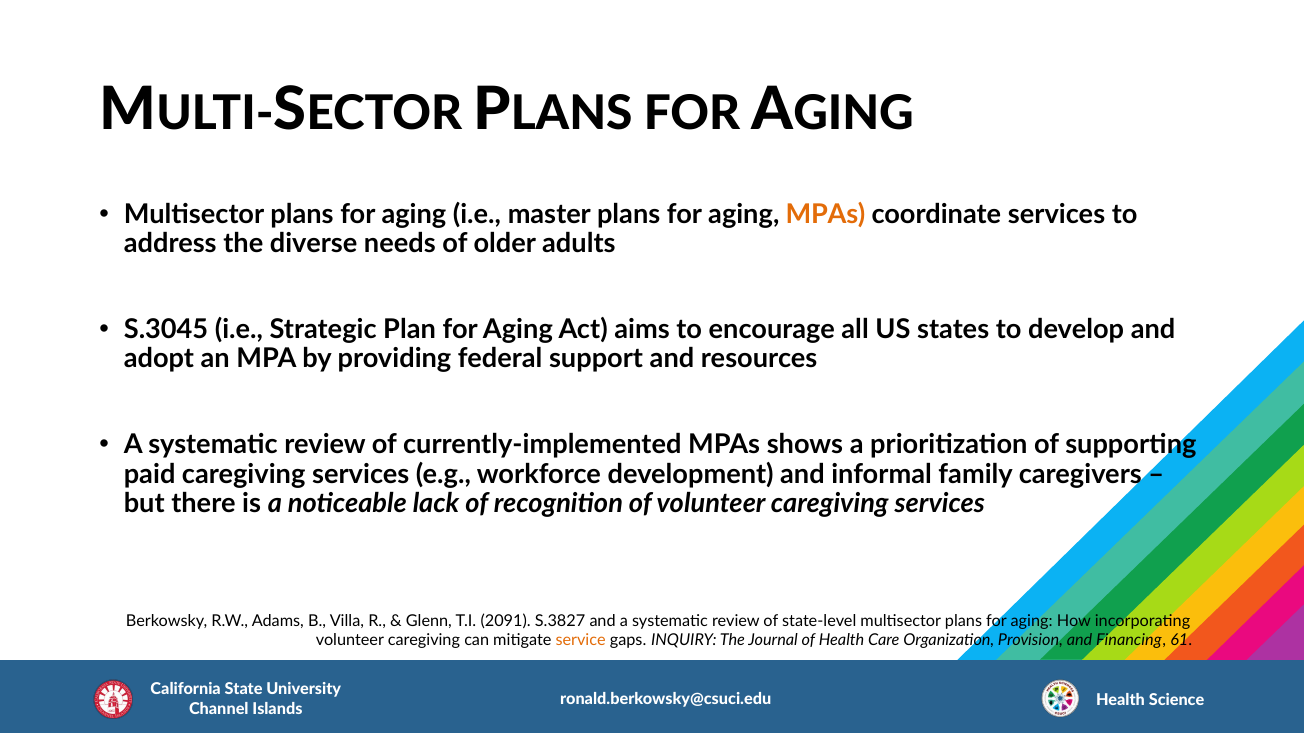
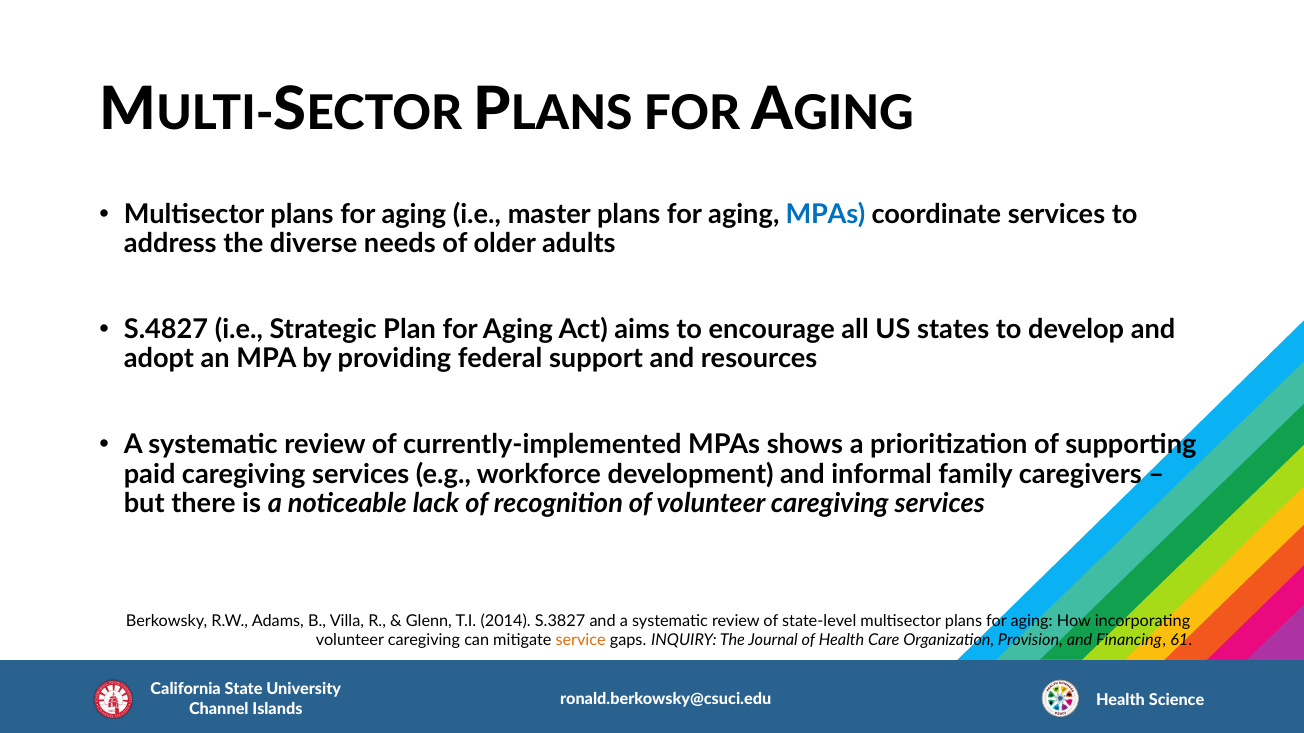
MPAs at (826, 215) colour: orange -> blue
S.3045: S.3045 -> S.4827
2091: 2091 -> 2014
